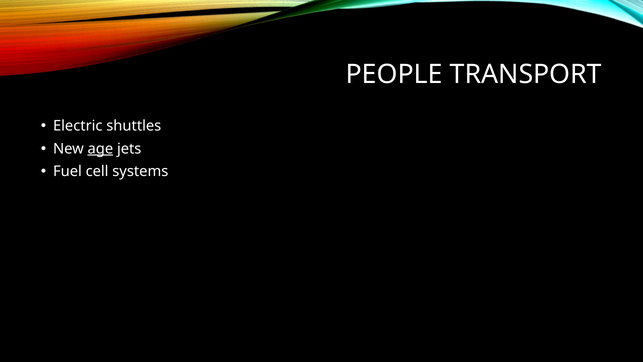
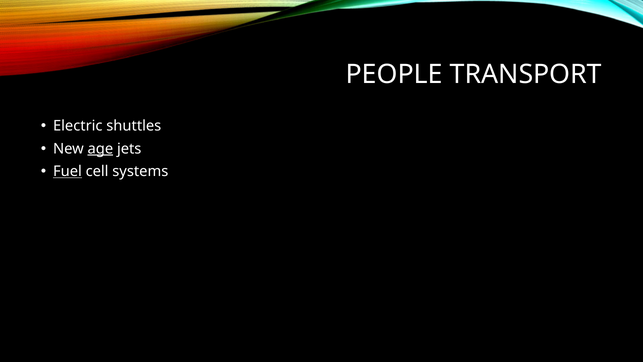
Fuel underline: none -> present
